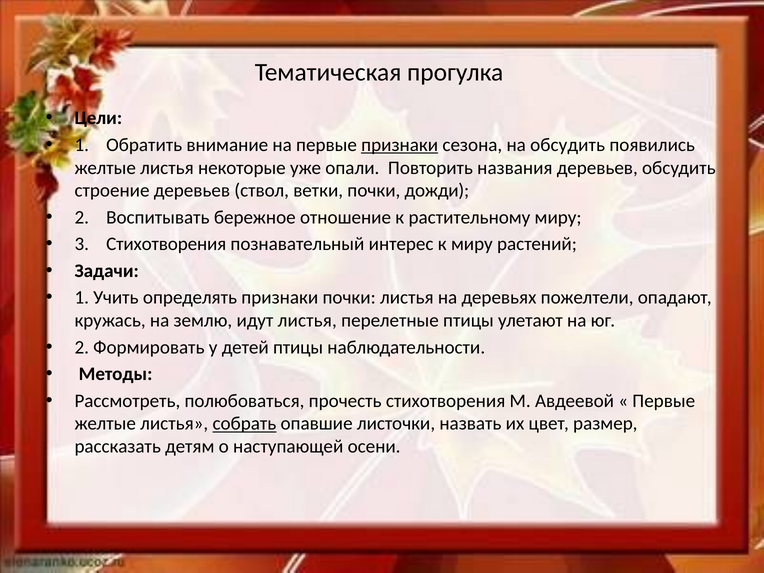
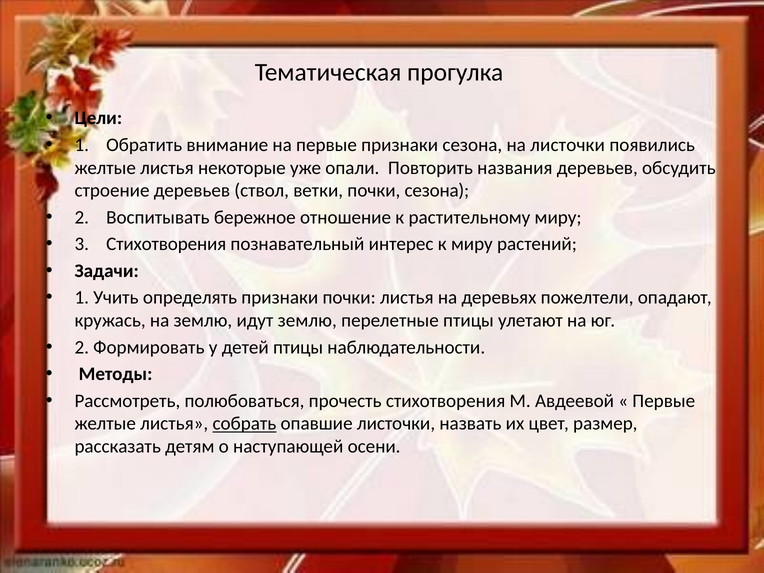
признаки at (400, 145) underline: present -> none
на обсудить: обсудить -> листочки
почки дожди: дожди -> сезона
идут листья: листья -> землю
